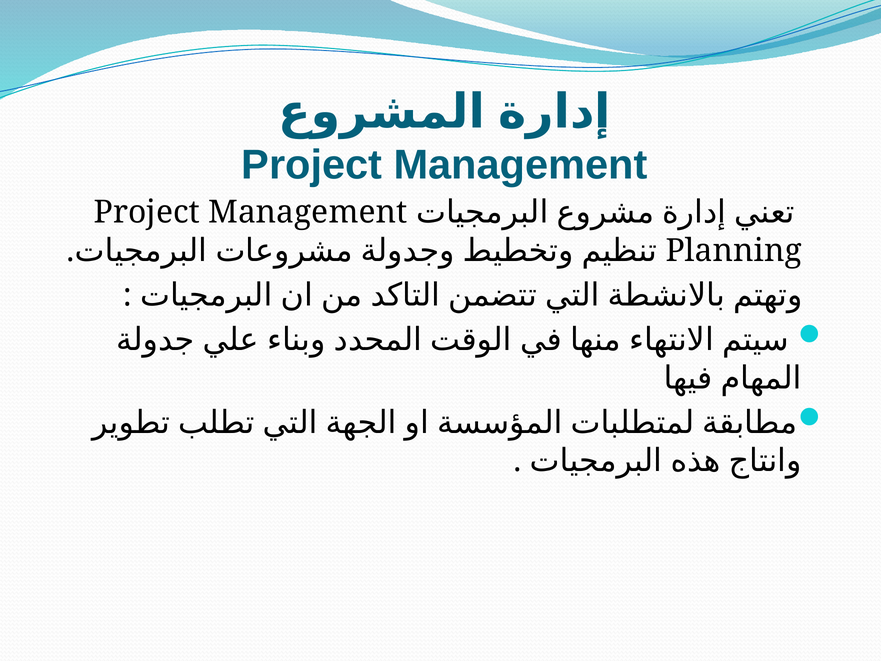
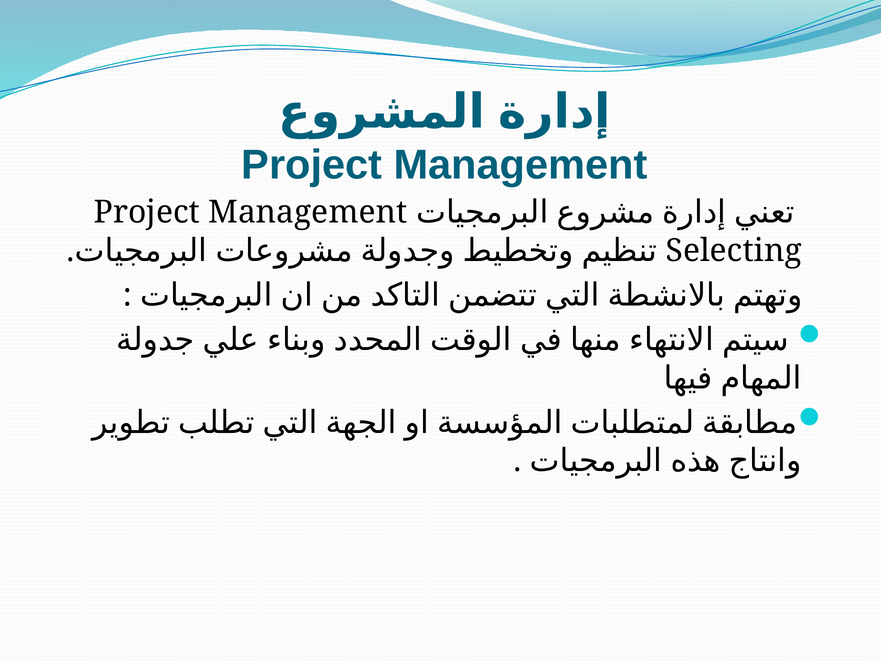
Planning: Planning -> Selecting
